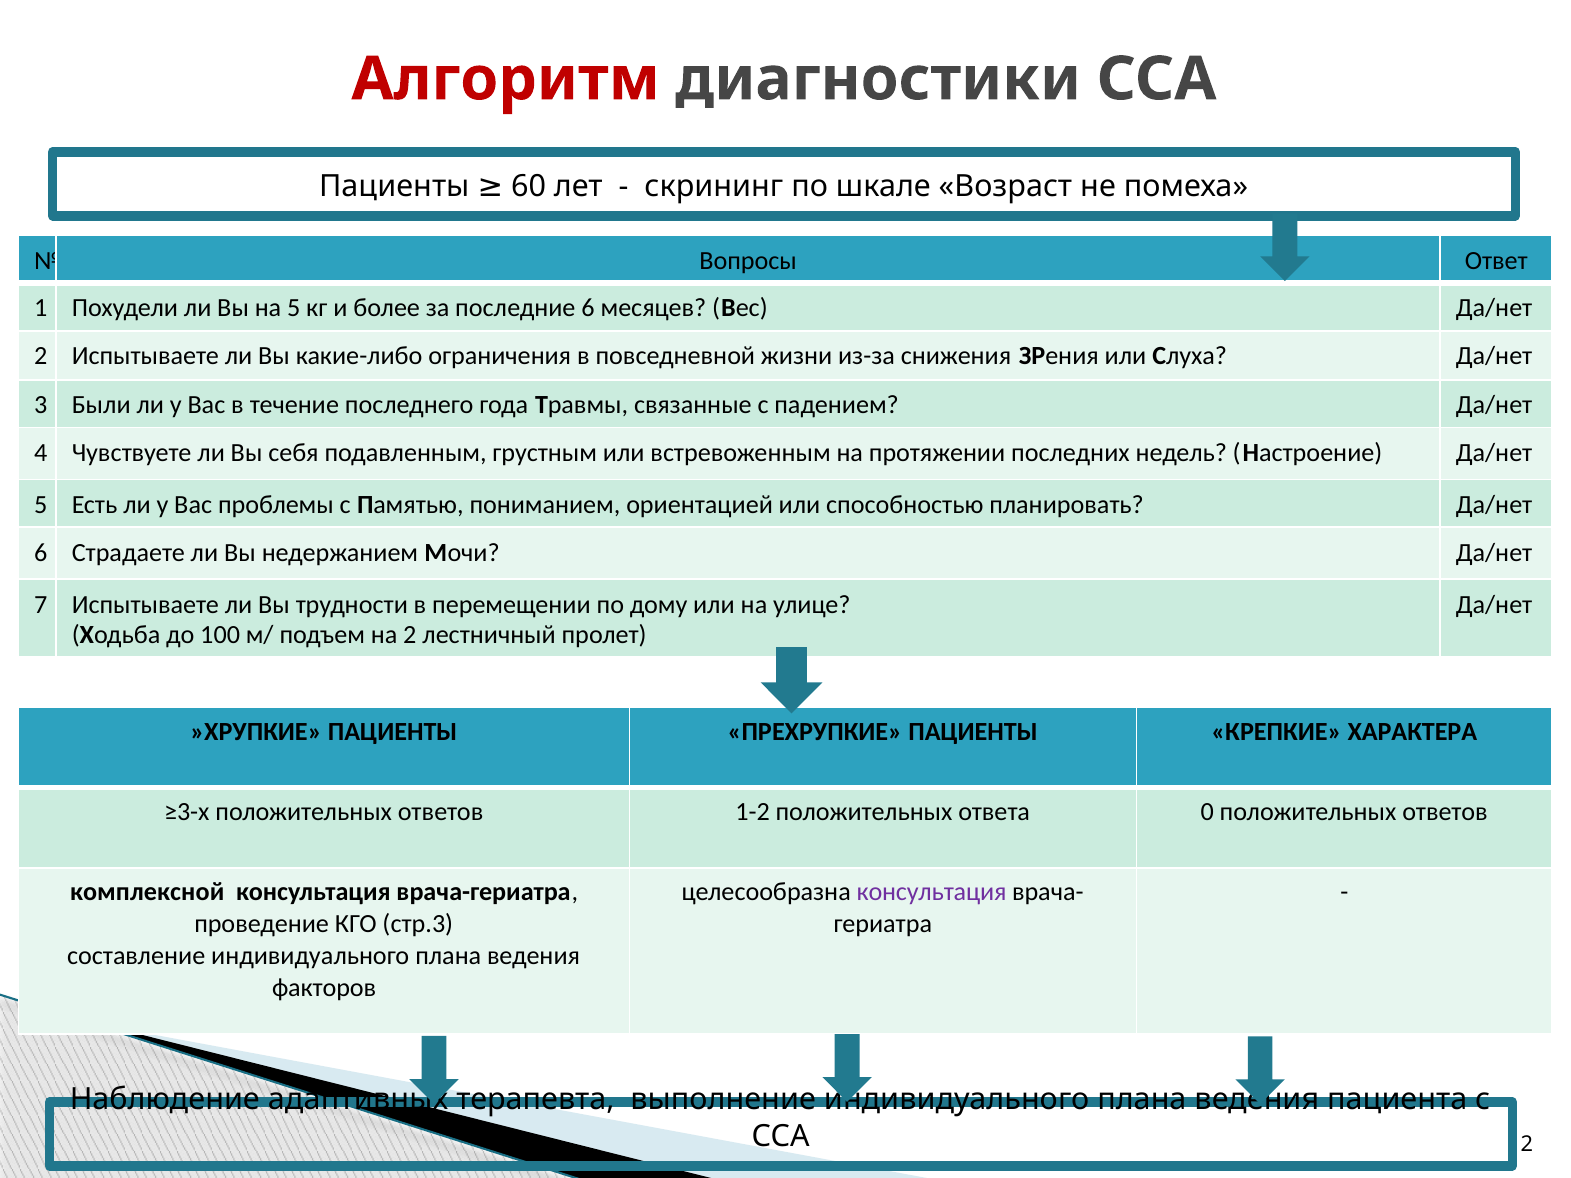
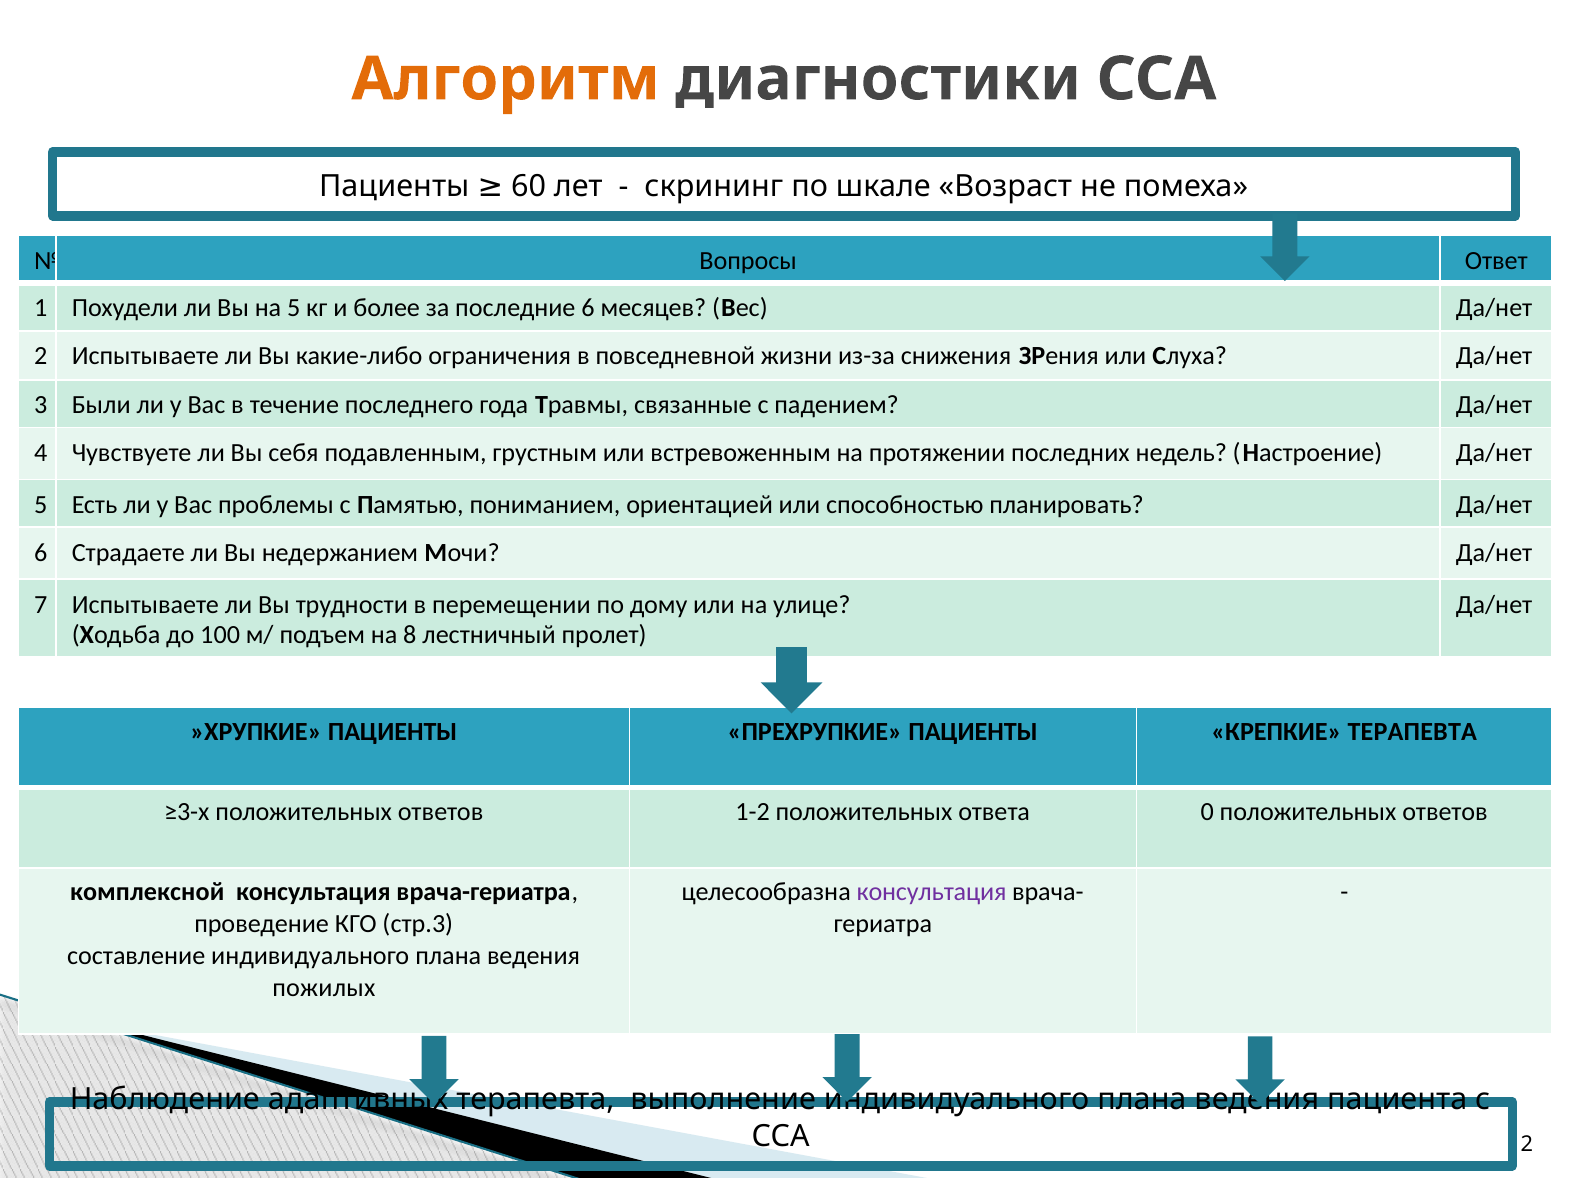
Алгоритм colour: red -> orange
на 2: 2 -> 8
КРЕПКИЕ ХАРАКТЕРА: ХАРАКТЕРА -> ТЕРАПЕВТА
факторов: факторов -> пожилых
